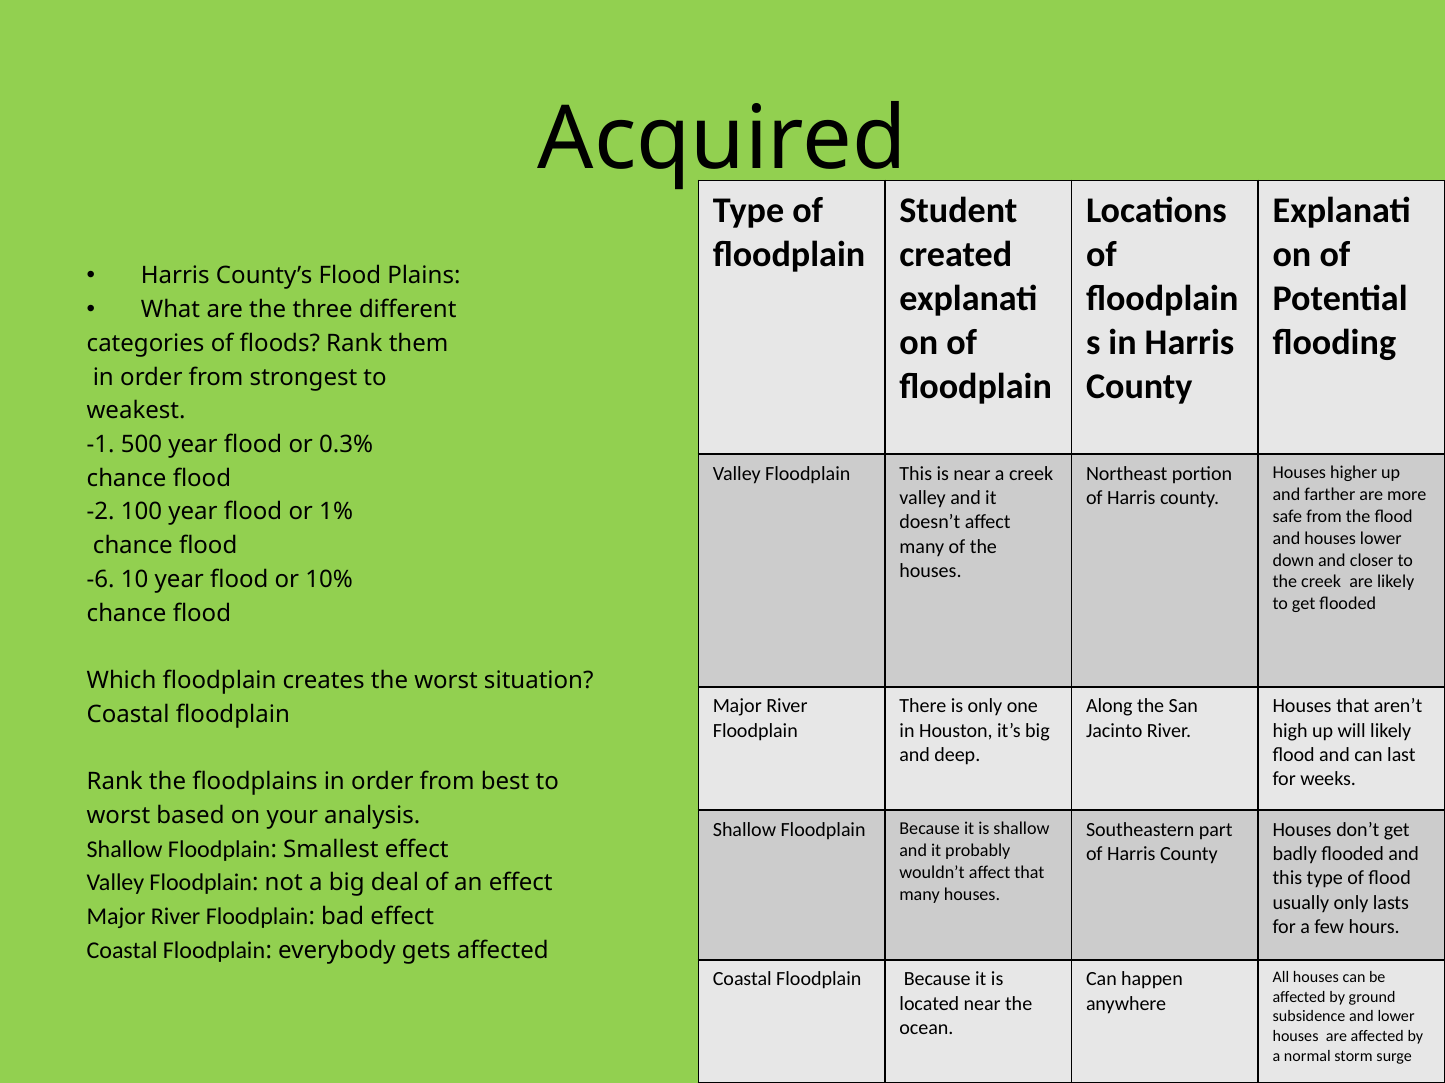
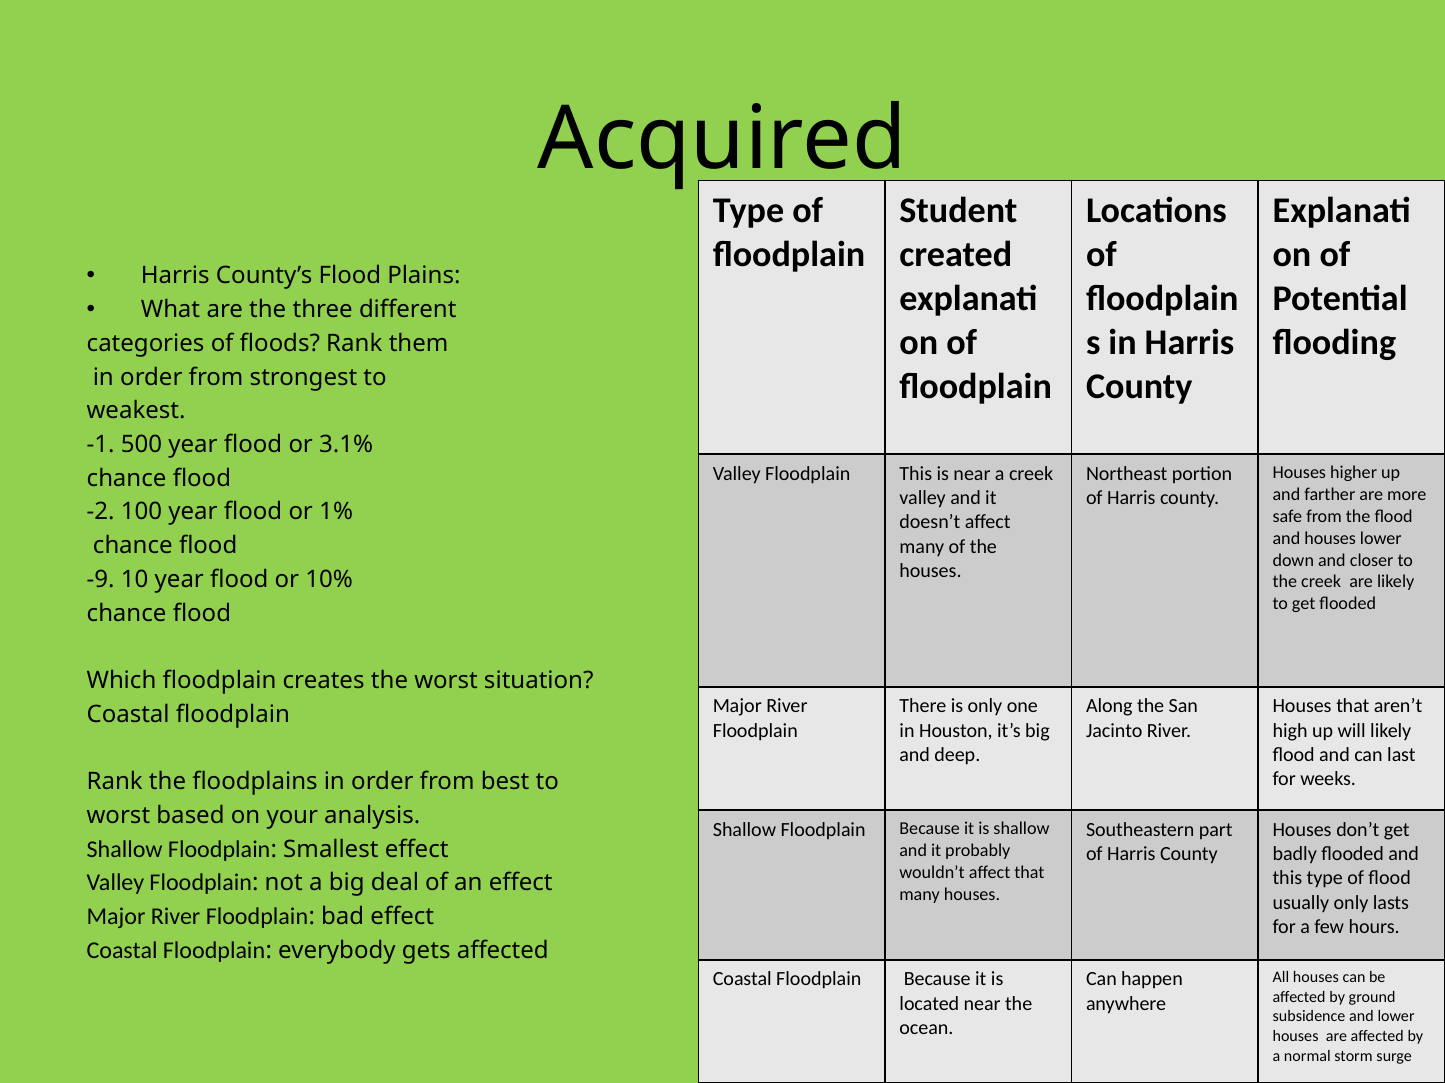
0.3%: 0.3% -> 3.1%
-6: -6 -> -9
